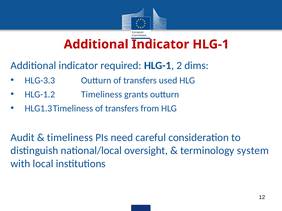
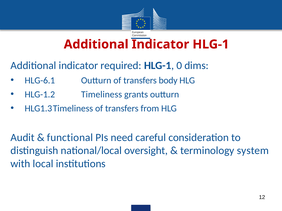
2: 2 -> 0
HLG-3.3: HLG-3.3 -> HLG-6.1
used: used -> body
timeliness at (70, 138): timeliness -> functional
